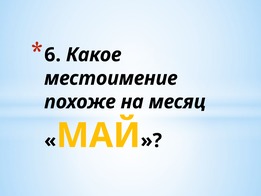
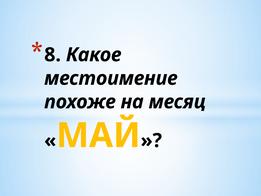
6: 6 -> 8
